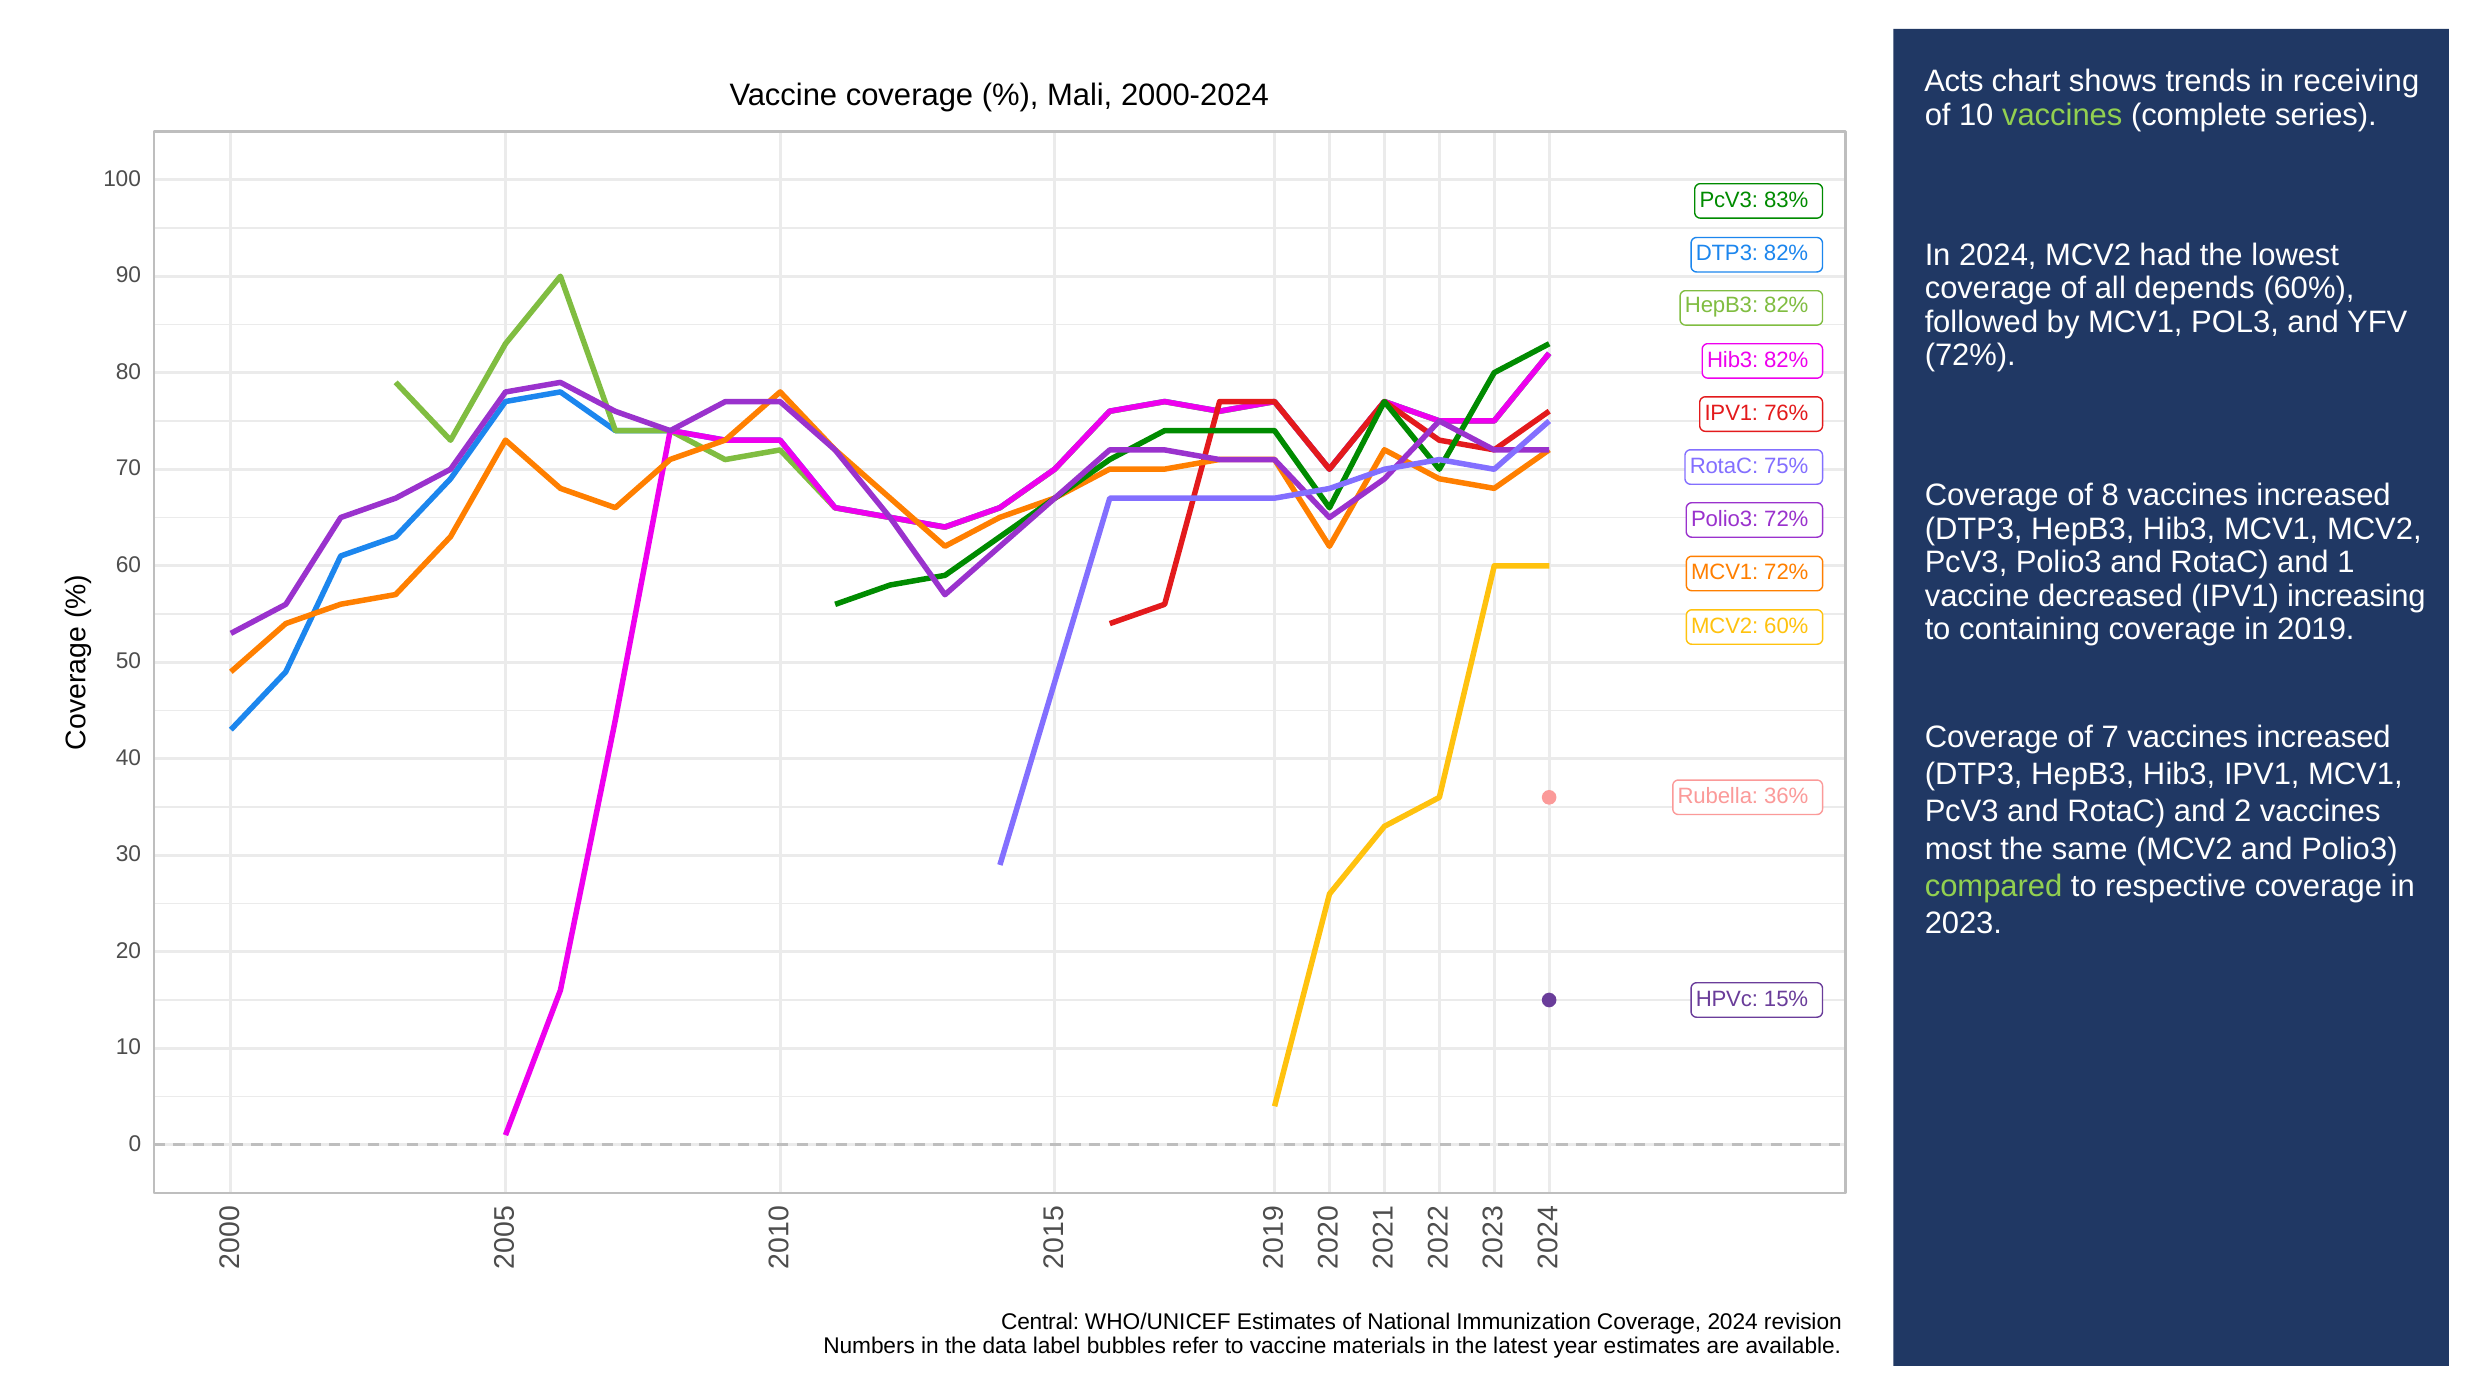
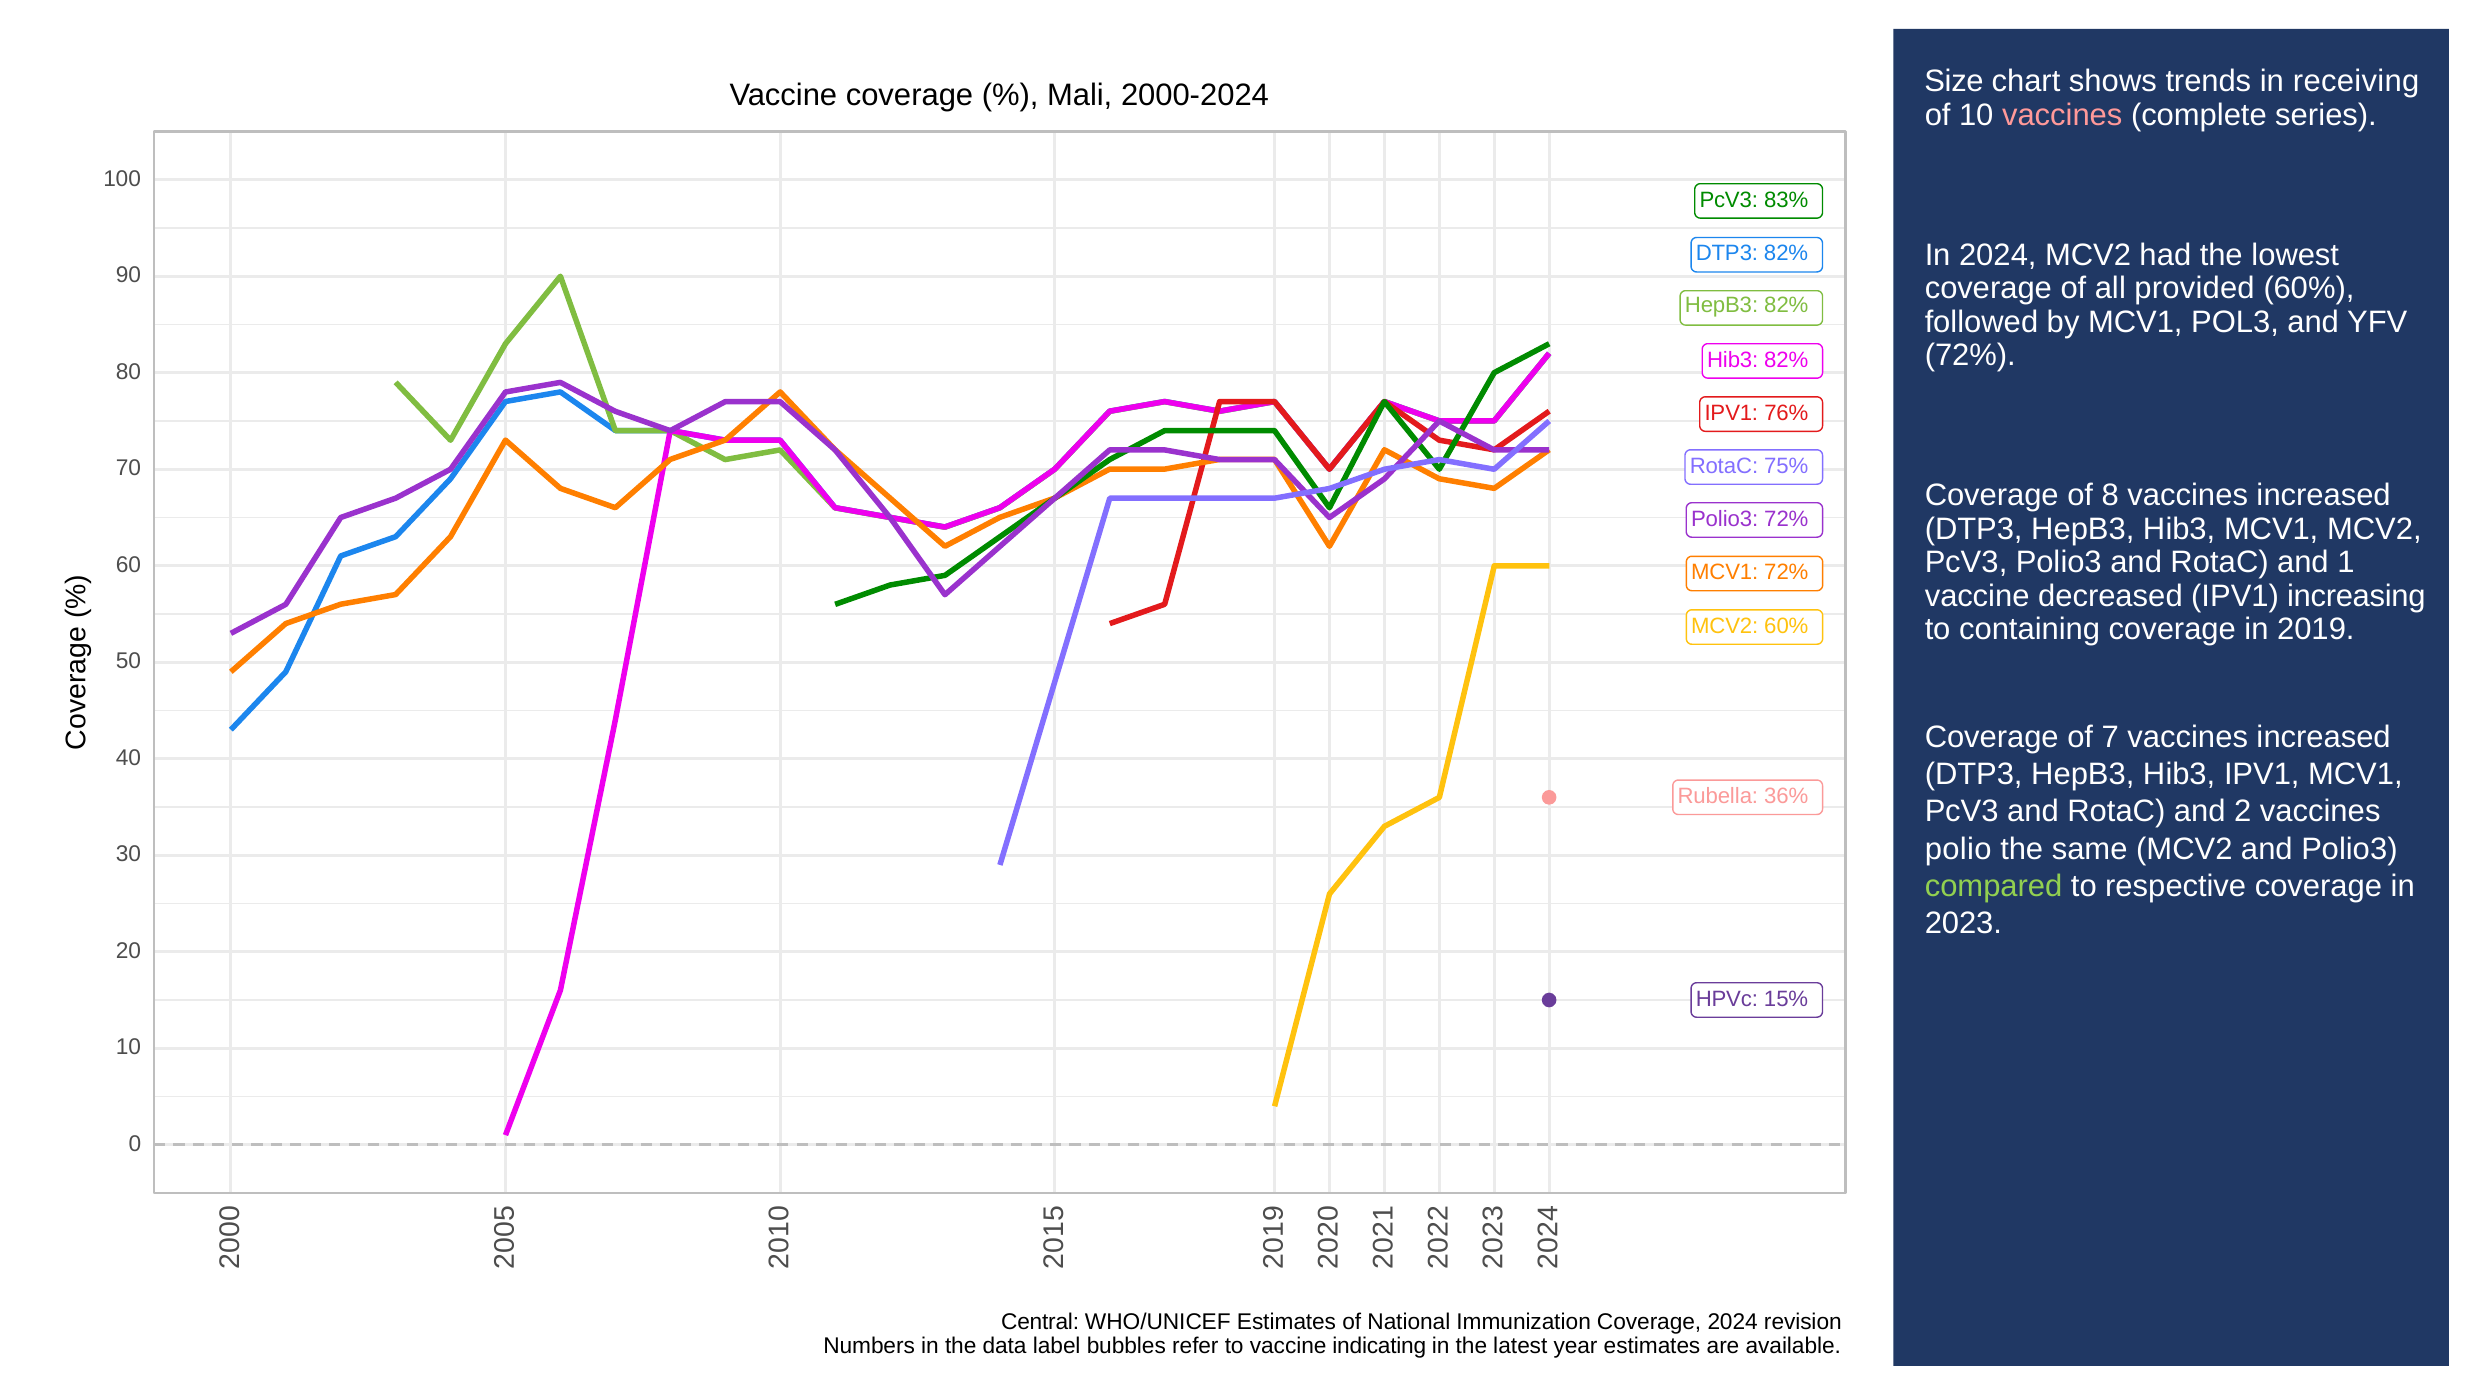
Acts: Acts -> Size
vaccines at (2062, 115) colour: light green -> pink
depends: depends -> provided
most: most -> polio
materials: materials -> indicating
